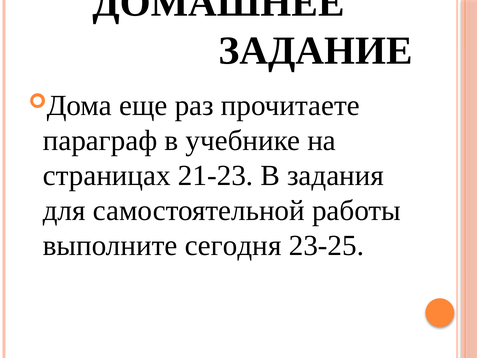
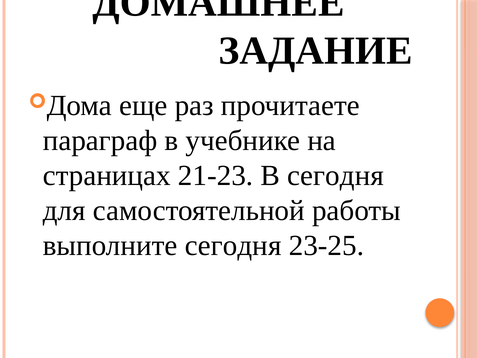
В задания: задания -> сегодня
